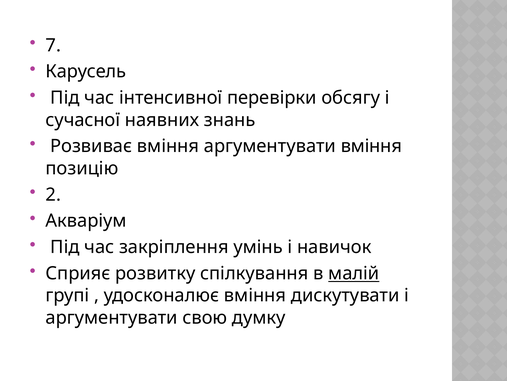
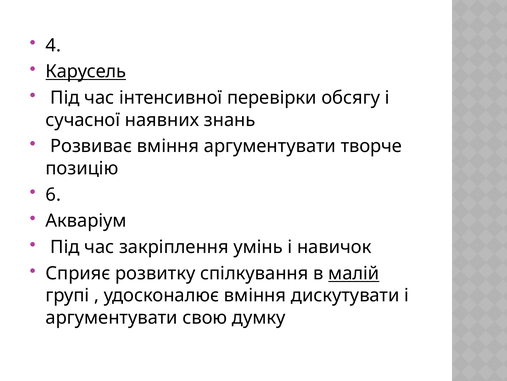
7: 7 -> 4
Карусель underline: none -> present
аргументувати вміння: вміння -> творче
2: 2 -> 6
